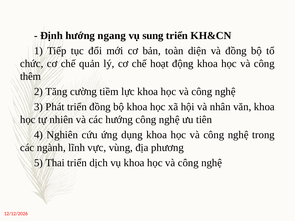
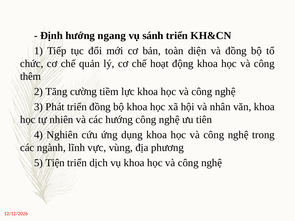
sung: sung -> sánh
Thai: Thai -> Tiện
